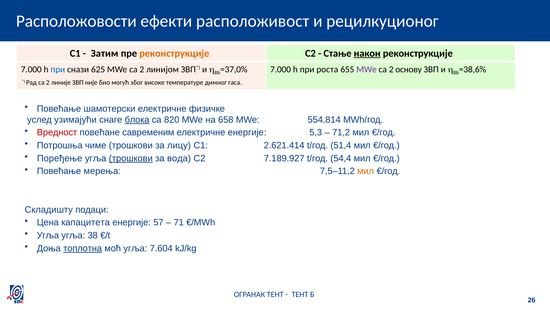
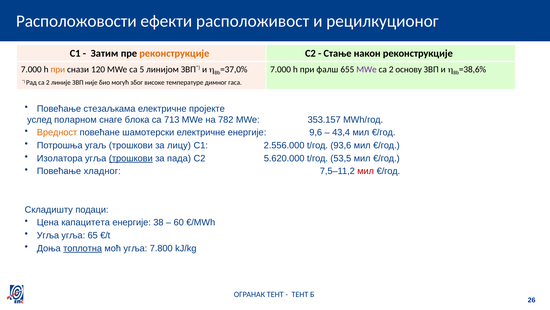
након underline: present -> none
при at (58, 69) colour: blue -> orange
625: 625 -> 120
2 at (142, 69): 2 -> 5
роста: роста -> фалш
шамотерски: шамотерски -> стезаљкама
физичке: физичке -> пројекте
узимајући: узимајући -> поларном
блока underline: present -> none
820: 820 -> 713
658: 658 -> 782
554.814: 554.814 -> 353.157
Вредност colour: red -> orange
савременим: савременим -> шамотерски
5,3: 5,3 -> 9,6
71,2: 71,2 -> 43,4
чиме: чиме -> угаљ
2.621.414: 2.621.414 -> 2.556.000
51,4: 51,4 -> 93,6
Поређење: Поређење -> Изолатора
вода: вода -> пада
7.189.927: 7.189.927 -> 5.620.000
54,4: 54,4 -> 53,5
мерења: мерења -> хладног
мил at (366, 171) colour: orange -> red
57: 57 -> 38
71: 71 -> 60
38: 38 -> 65
7.604: 7.604 -> 7.800
